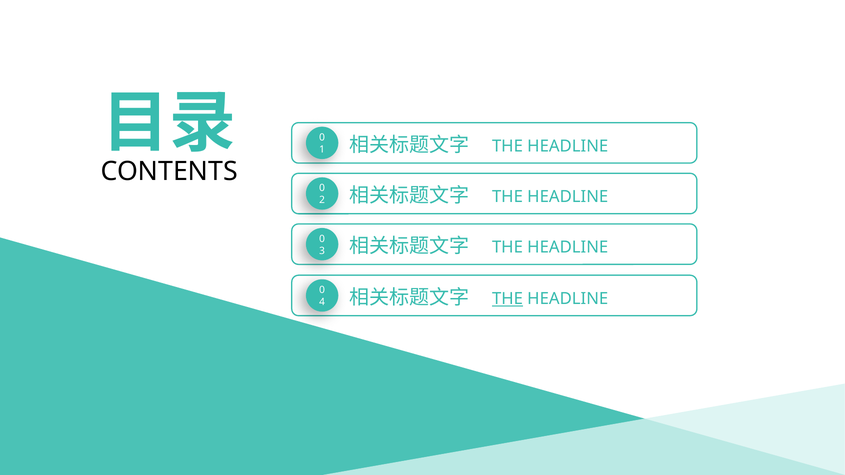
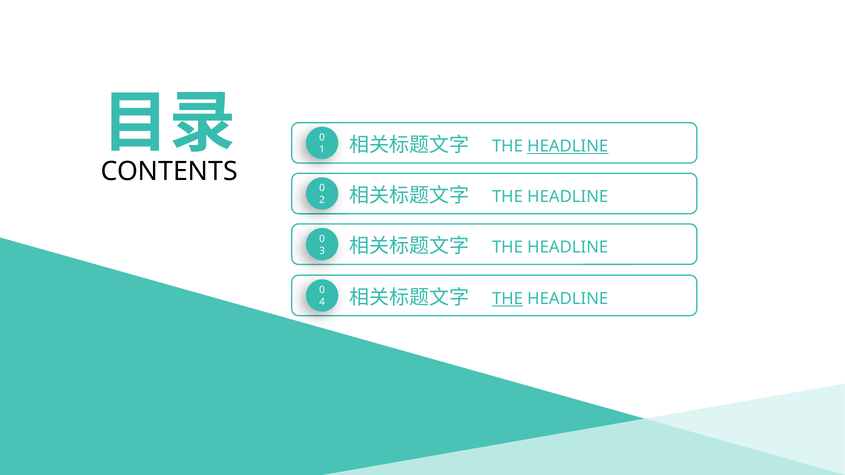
HEADLINE at (568, 146) underline: none -> present
